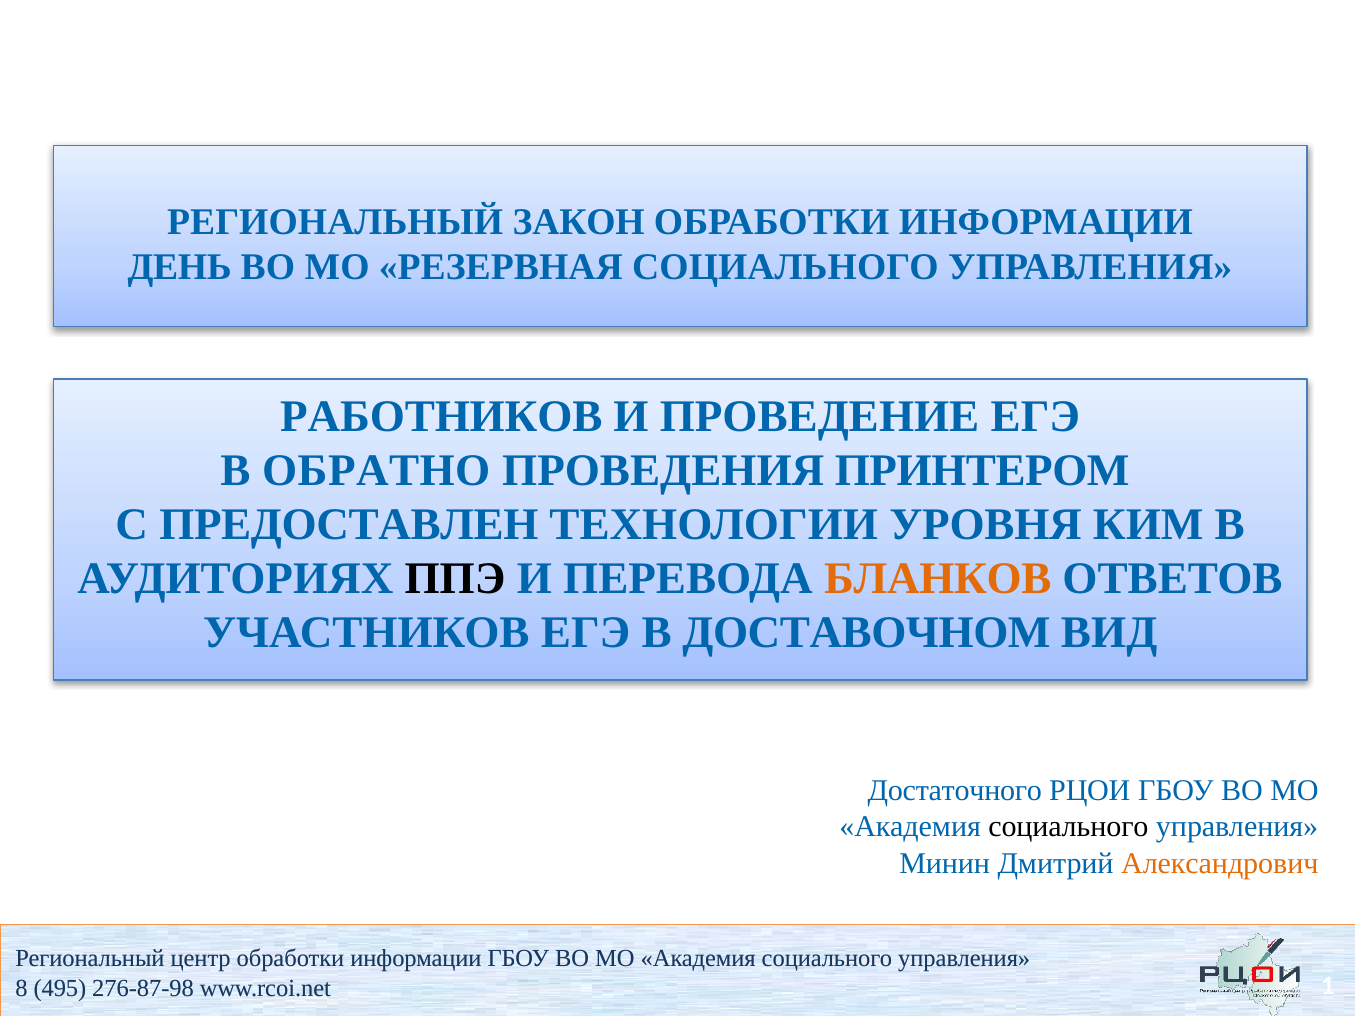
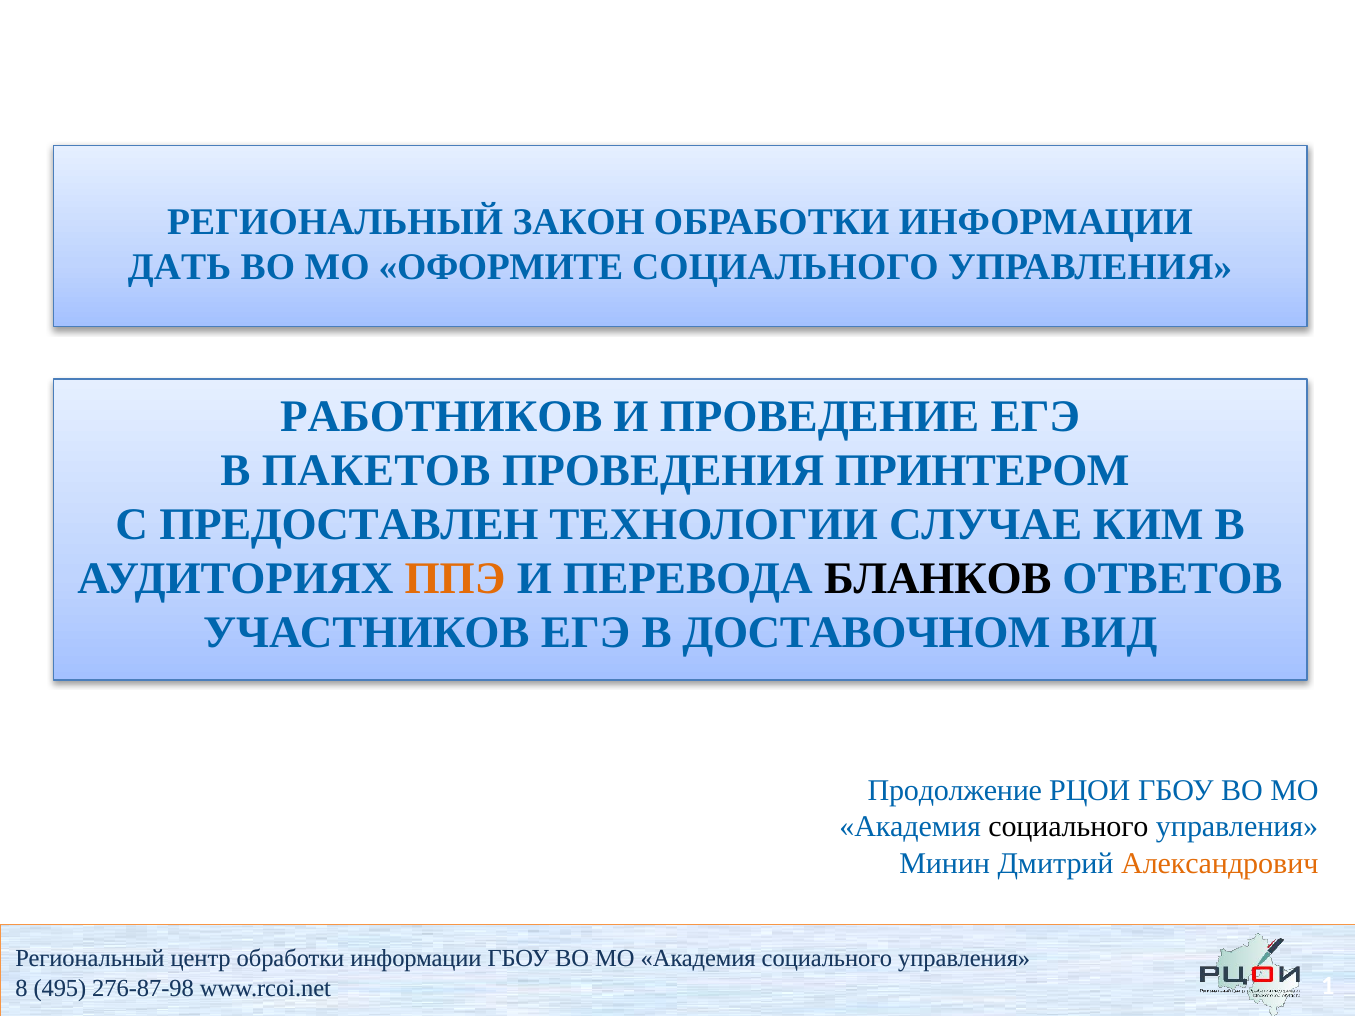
ДЕНЬ: ДЕНЬ -> ДАТЬ
РЕЗЕРВНАЯ: РЕЗЕРВНАЯ -> ОФОРМИТЕ
ОБРАТНО: ОБРАТНО -> ПАКЕТОВ
УРОВНЯ: УРОВНЯ -> СЛУЧАЕ
ППЭ colour: black -> orange
БЛАНКОВ colour: orange -> black
Достаточного: Достаточного -> Продолжение
